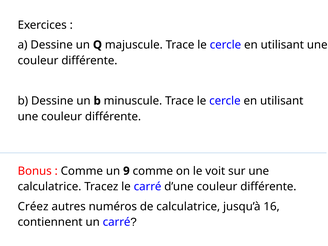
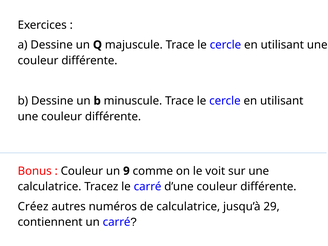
Comme at (82, 171): Comme -> Couleur
16: 16 -> 29
